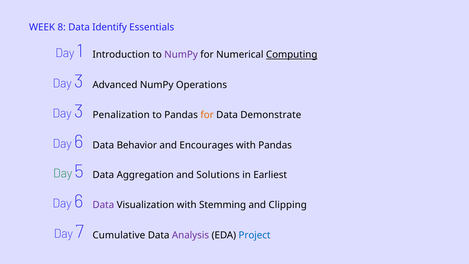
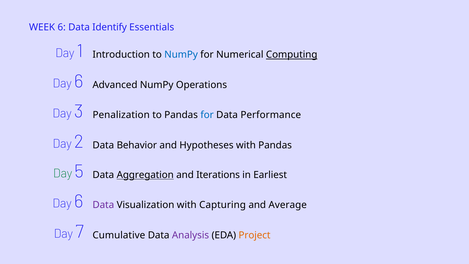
WEEK 8: 8 -> 6
NumPy at (181, 55) colour: purple -> blue
3 at (79, 81): 3 -> 6
for at (207, 115) colour: orange -> blue
Demonstrate: Demonstrate -> Performance
6 at (79, 142): 6 -> 2
Encourages: Encourages -> Hypotheses
Aggregation underline: none -> present
Solutions: Solutions -> Iterations
Stemming: Stemming -> Capturing
Clipping: Clipping -> Average
Project colour: blue -> orange
